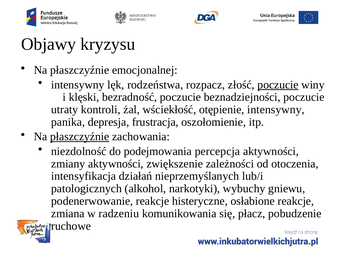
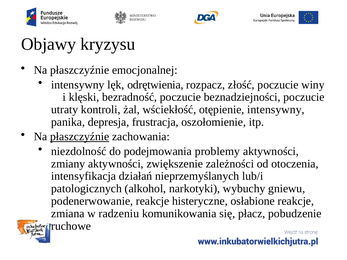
rodzeństwa: rodzeństwa -> odrętwienia
poczucie at (278, 85) underline: present -> none
percepcja: percepcja -> problemy
